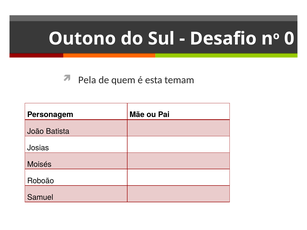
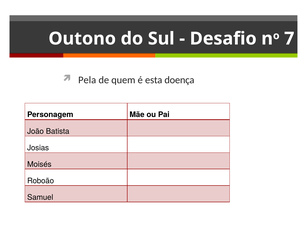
0: 0 -> 7
temam: temam -> doença
